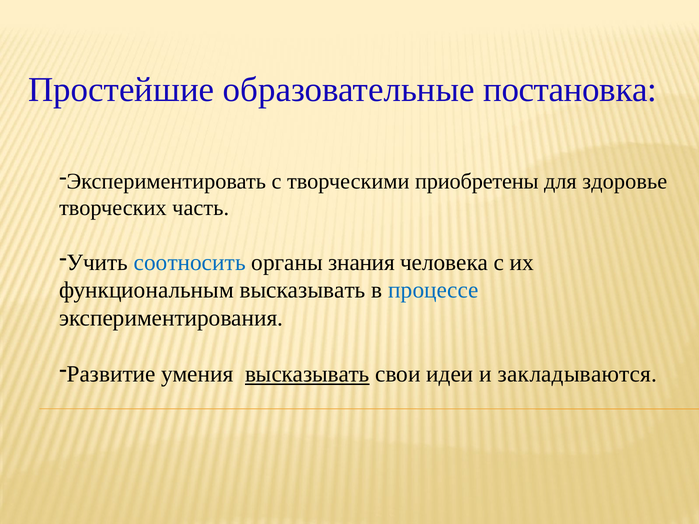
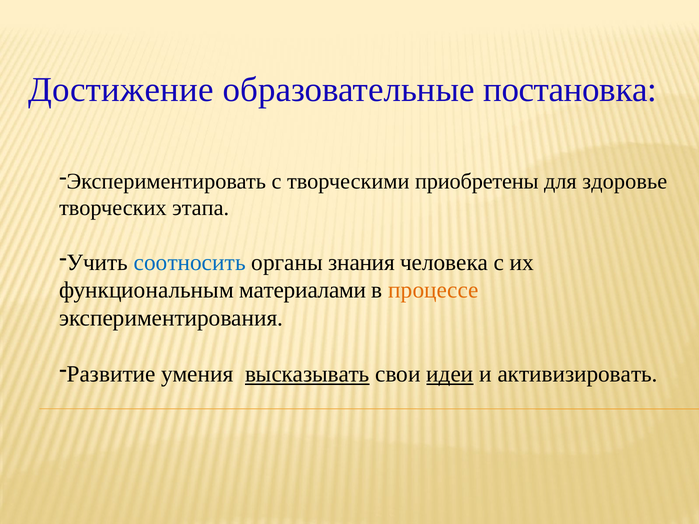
Простейшие: Простейшие -> Достижение
часть: часть -> этапа
функциональным высказывать: высказывать -> материалами
процессе colour: blue -> orange
идеи underline: none -> present
закладываются: закладываются -> активизировать
